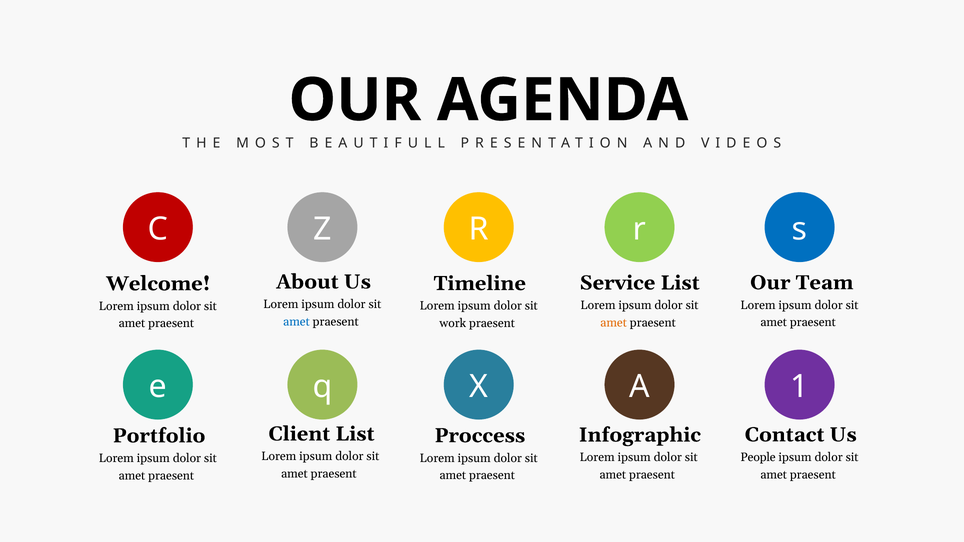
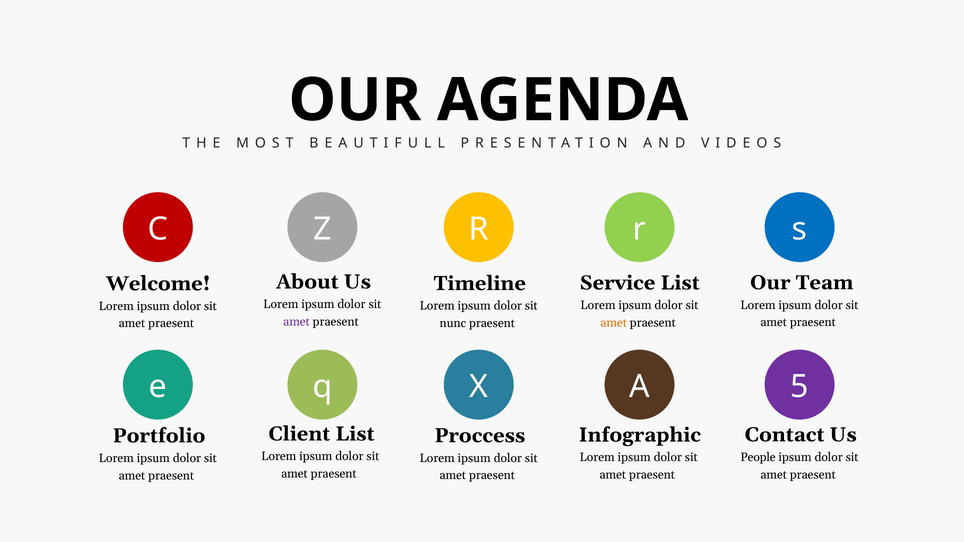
amet at (297, 322) colour: blue -> purple
work: work -> nunc
1: 1 -> 5
